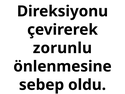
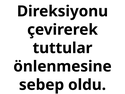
zorunlu: zorunlu -> tuttular
